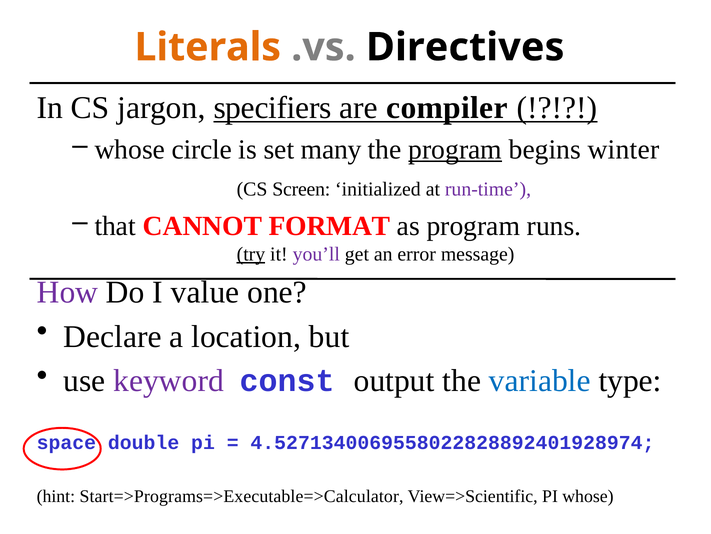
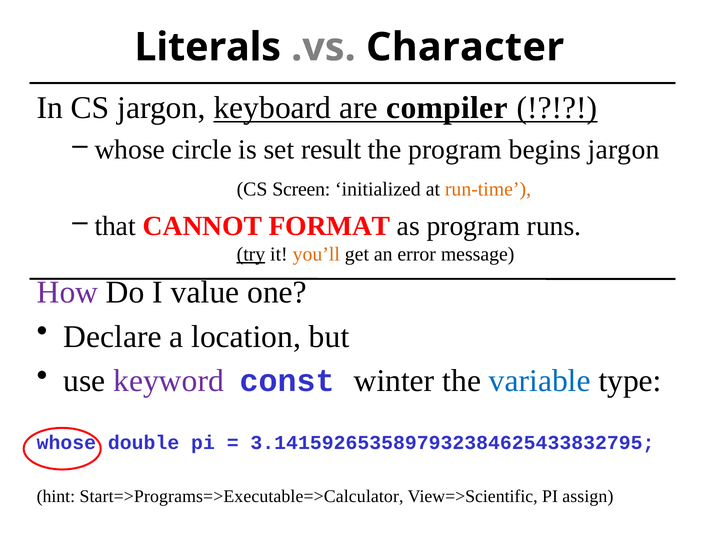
Literals colour: orange -> black
Directives: Directives -> Character
specifiers: specifiers -> keyboard
many: many -> result
program at (455, 149) underline: present -> none
begins winter: winter -> jargon
run-time colour: purple -> orange
you’ll colour: purple -> orange
output: output -> winter
space at (66, 442): space -> whose
4.5271340069558022828892401928974: 4.5271340069558022828892401928974 -> 3.1415926535897932384625433832795
PI whose: whose -> assign
